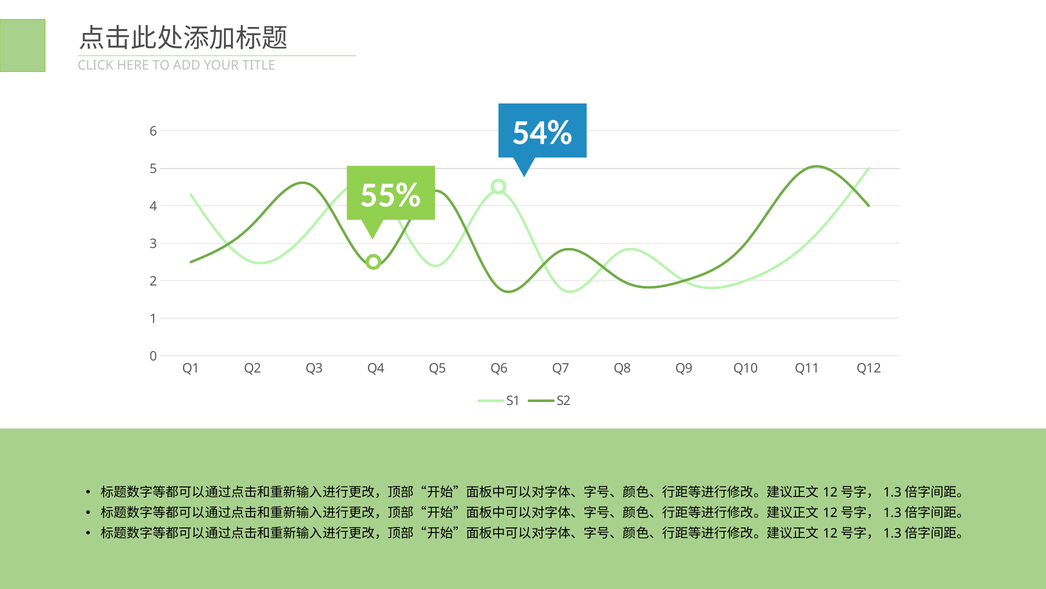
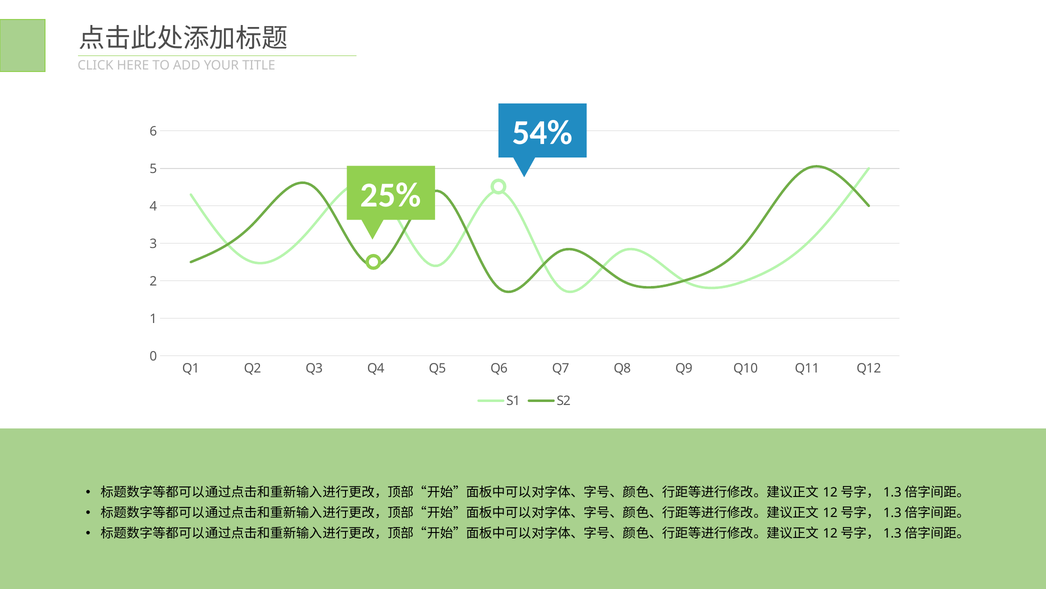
55%: 55% -> 25%
